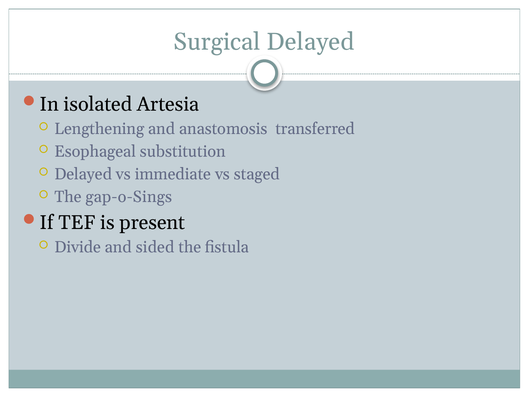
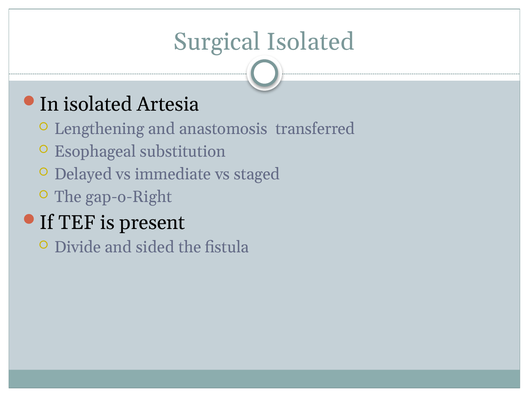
Surgical Delayed: Delayed -> Isolated
gap-o-Sings: gap-o-Sings -> gap-o-Right
